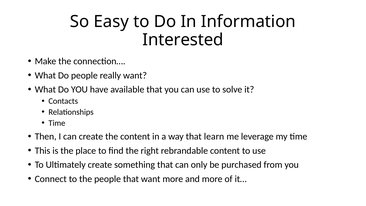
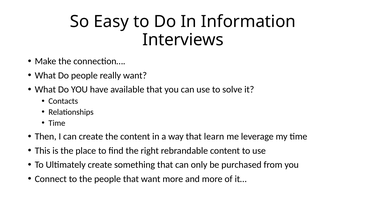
Interested: Interested -> Interviews
